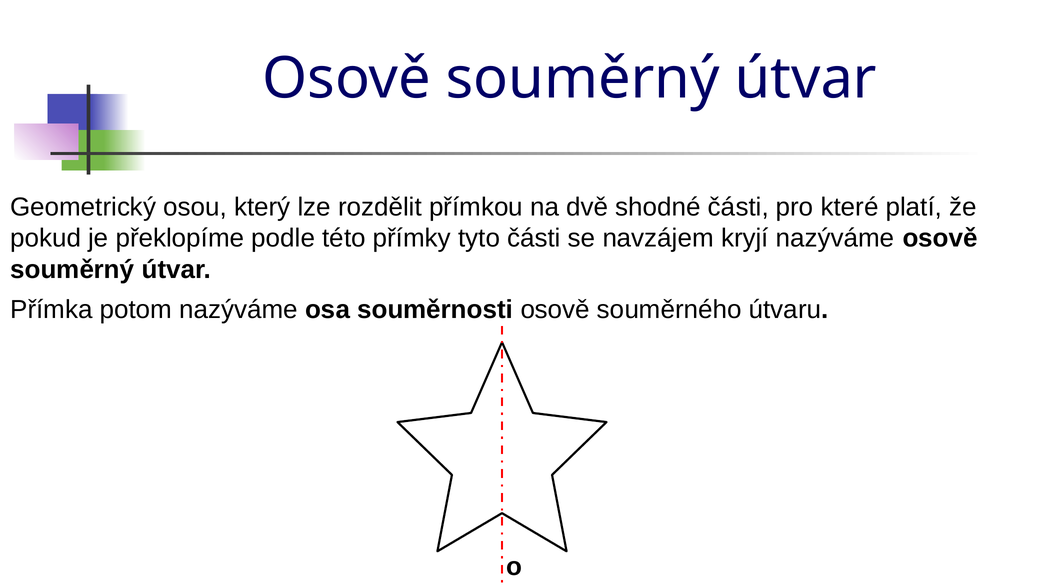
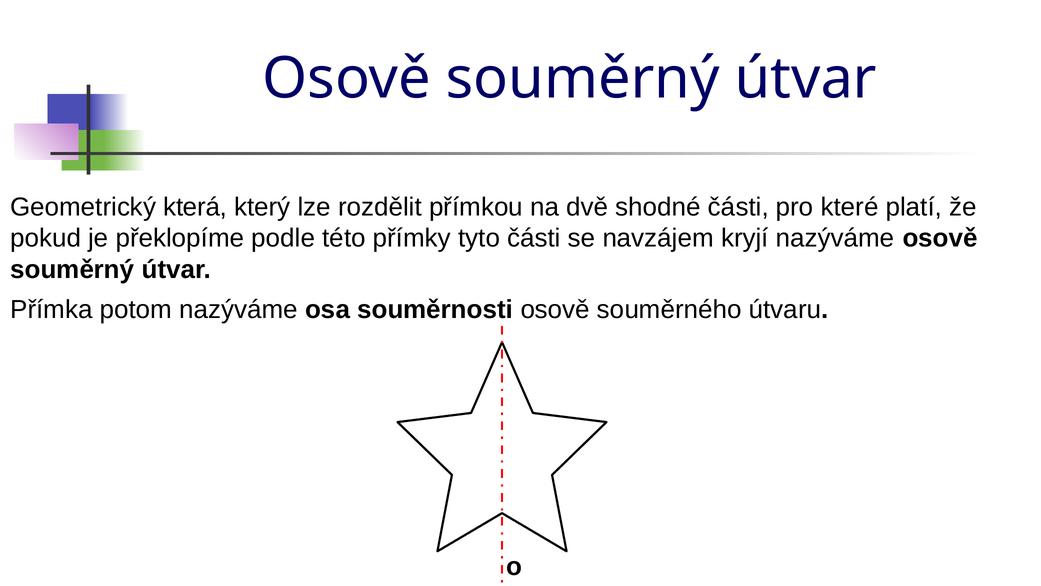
osou: osou -> která
